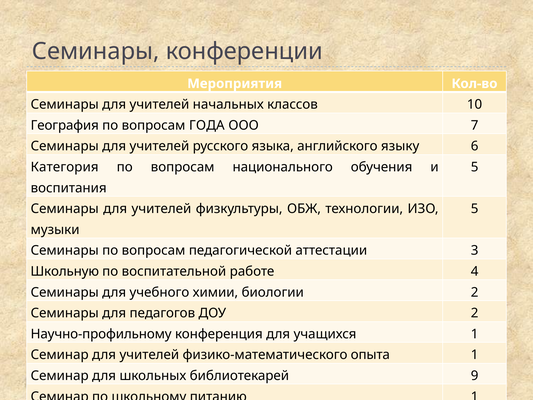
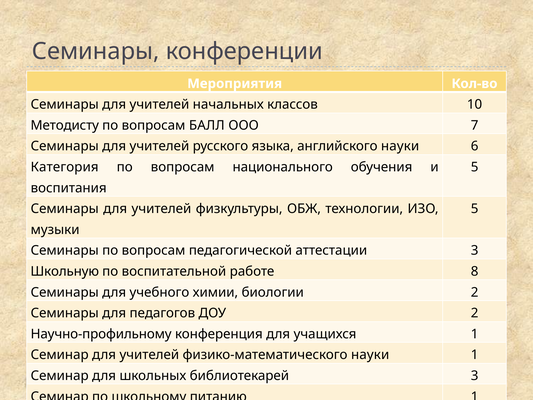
География: География -> Методисту
ГОДА: ГОДА -> БАЛЛ
английского языку: языку -> науки
4: 4 -> 8
физико-математического опыта: опыта -> науки
библиотекарей 9: 9 -> 3
